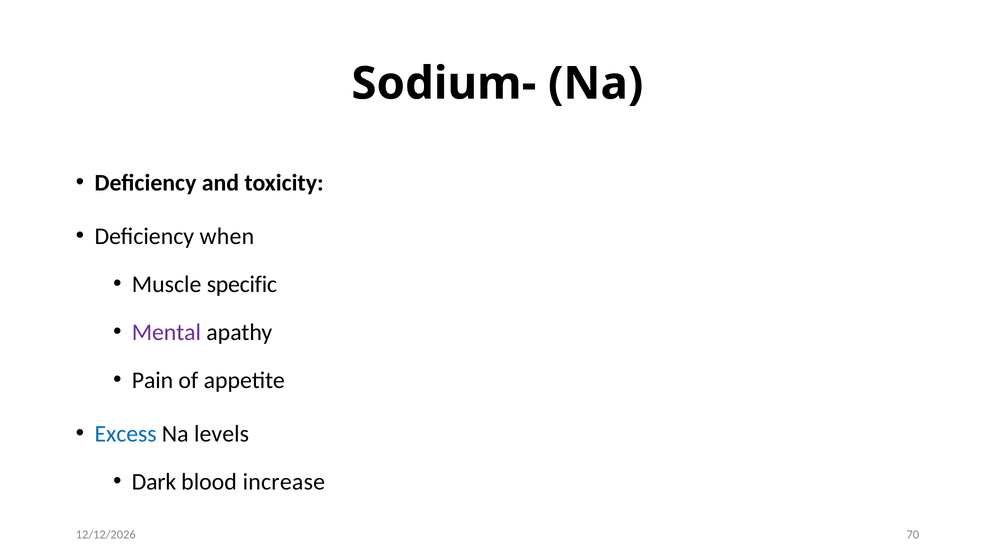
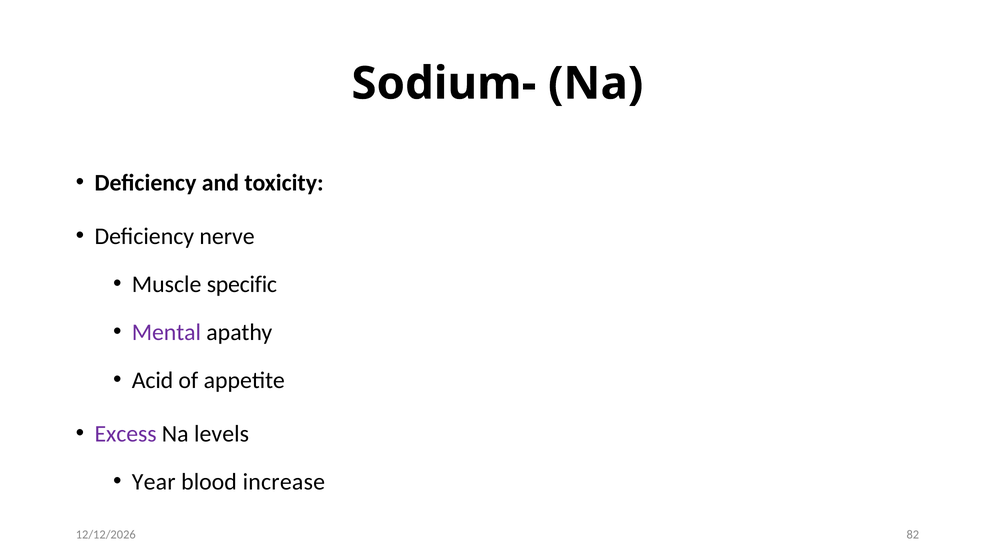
when: when -> nerve
Pain: Pain -> Acid
Excess colour: blue -> purple
Dark: Dark -> Year
70: 70 -> 82
